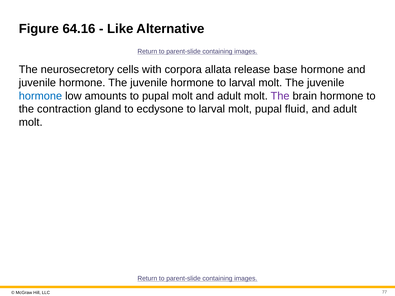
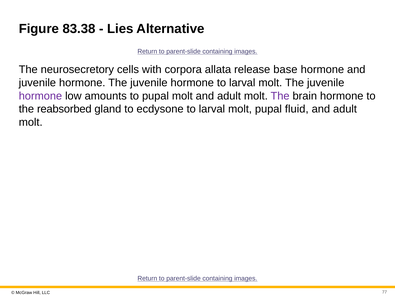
64.16: 64.16 -> 83.38
Like: Like -> Lies
hormone at (40, 96) colour: blue -> purple
contraction: contraction -> reabsorbed
